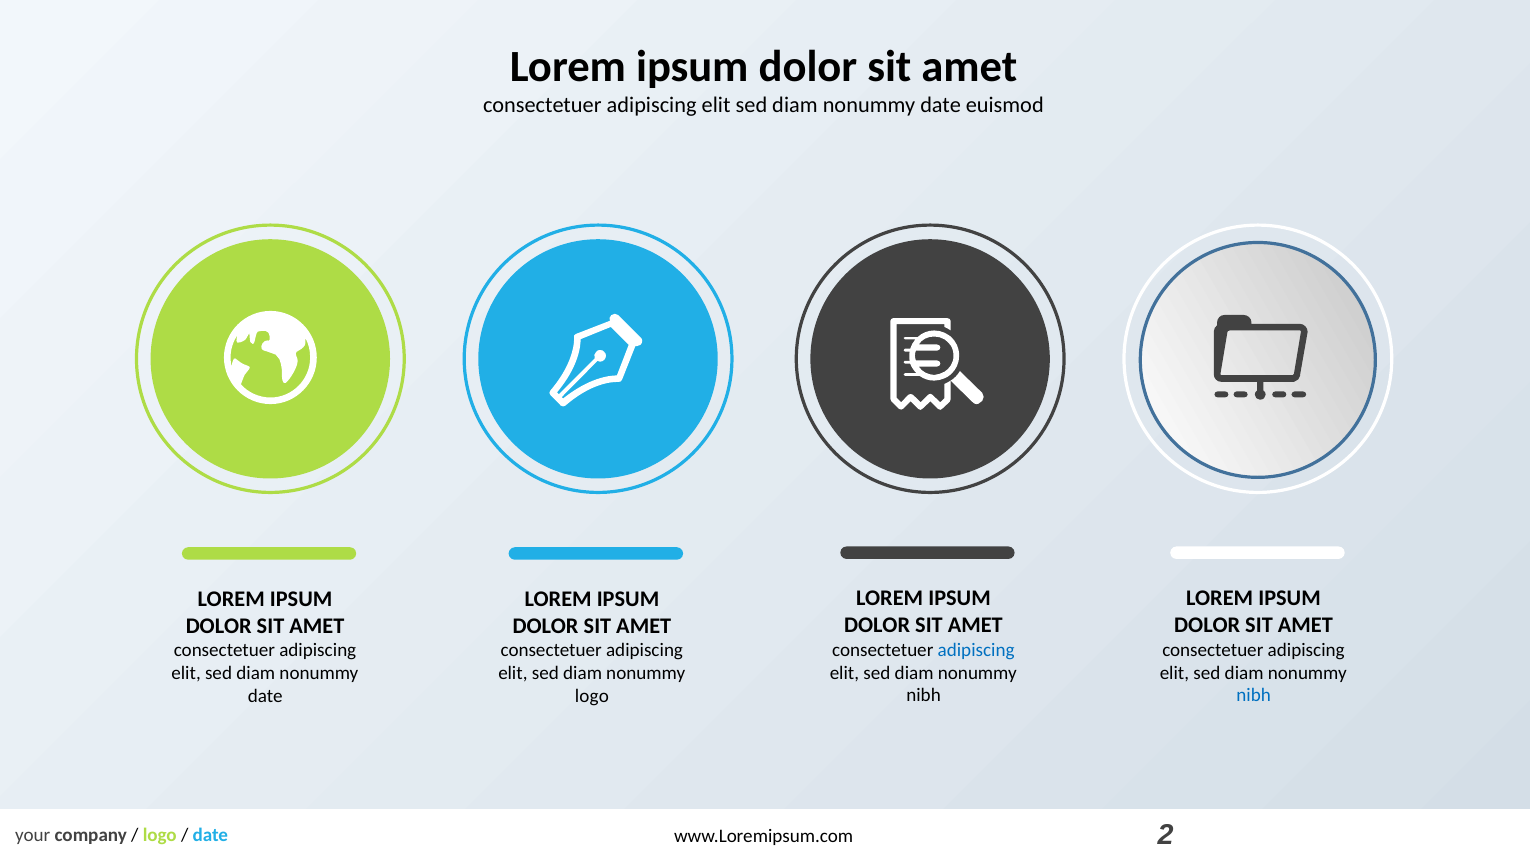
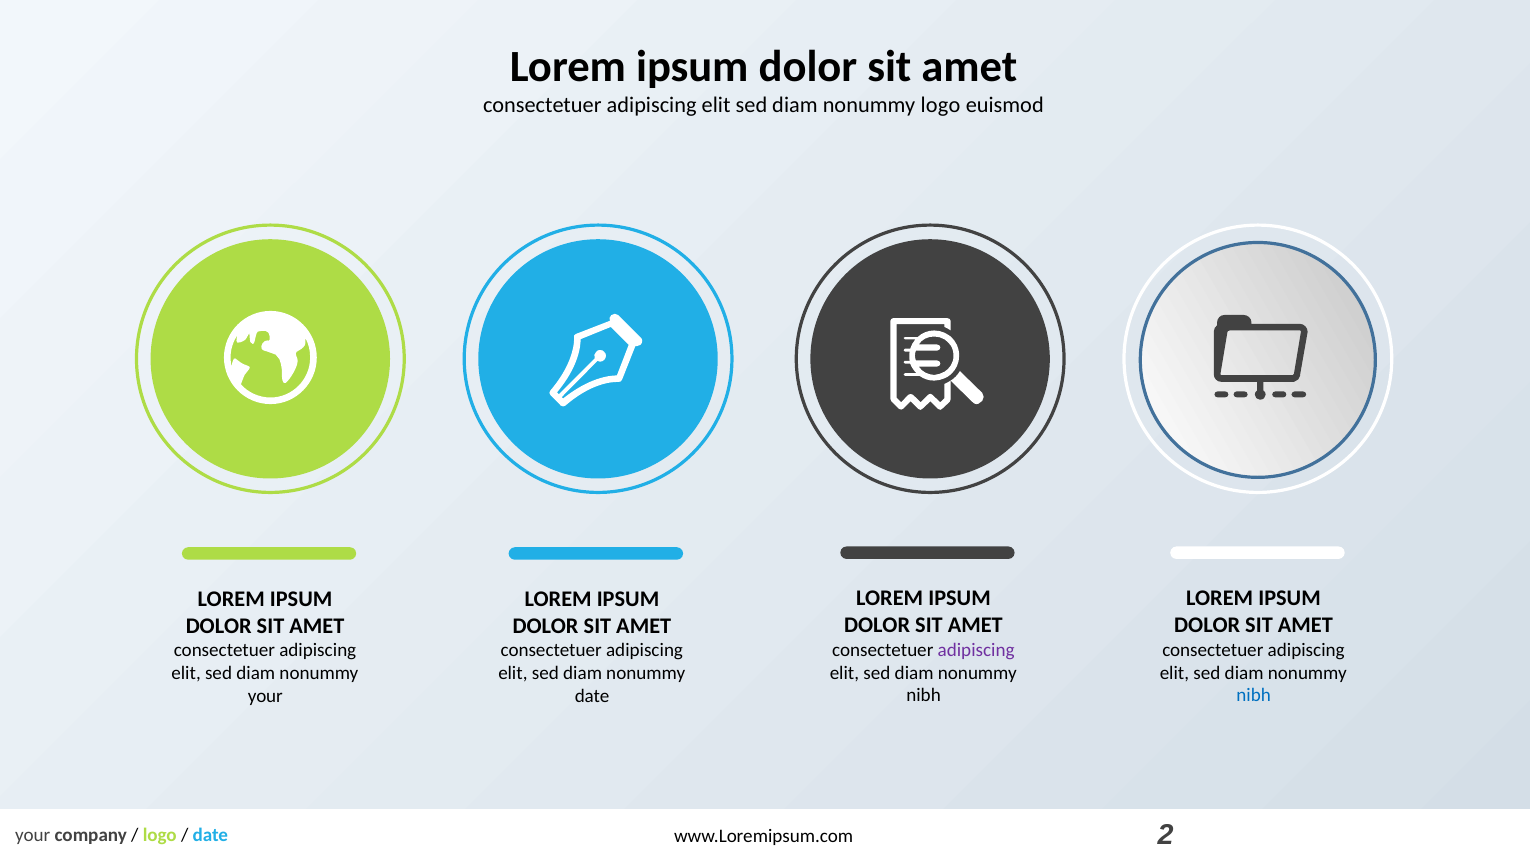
date at (941, 105): date -> logo
adipiscing at (976, 650) colour: blue -> purple
date at (265, 697): date -> your
logo at (592, 697): logo -> date
